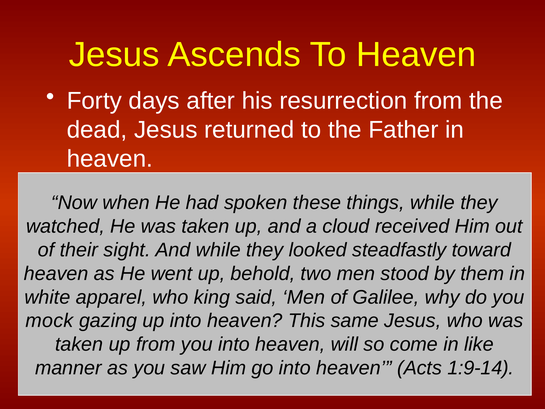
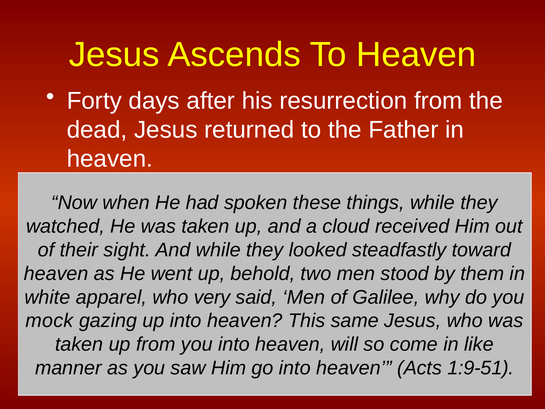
king: king -> very
1:9-14: 1:9-14 -> 1:9-51
